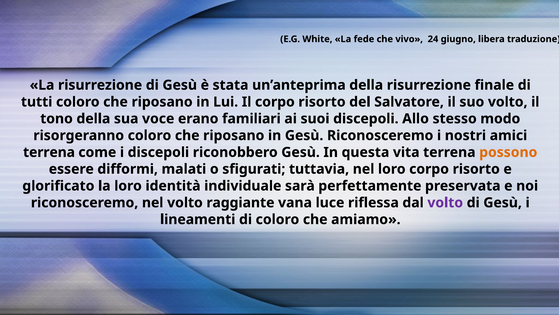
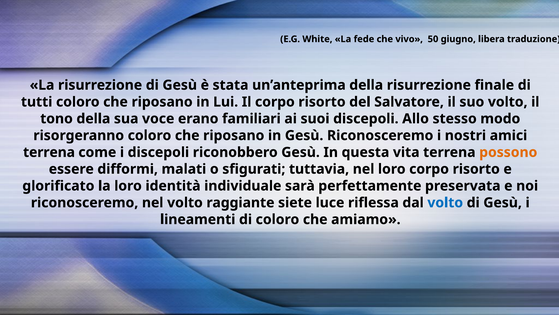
24: 24 -> 50
vana: vana -> siete
volto at (445, 202) colour: purple -> blue
